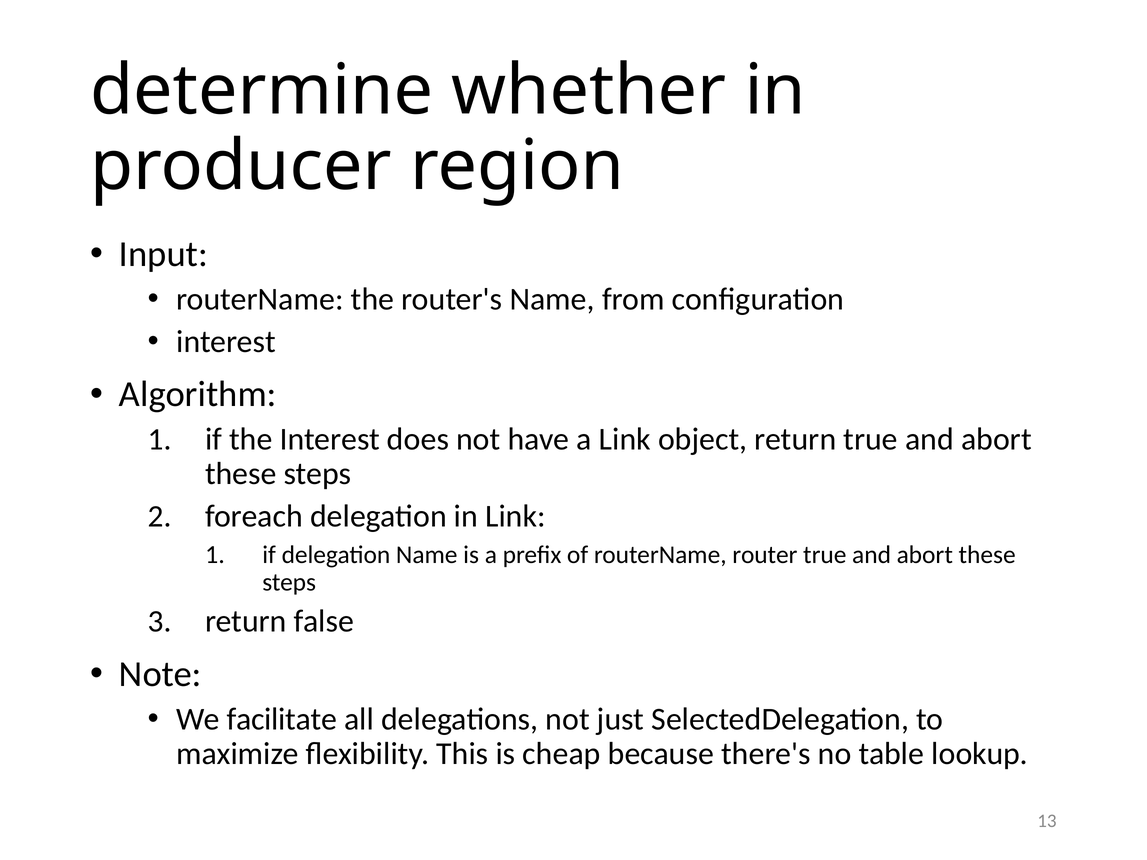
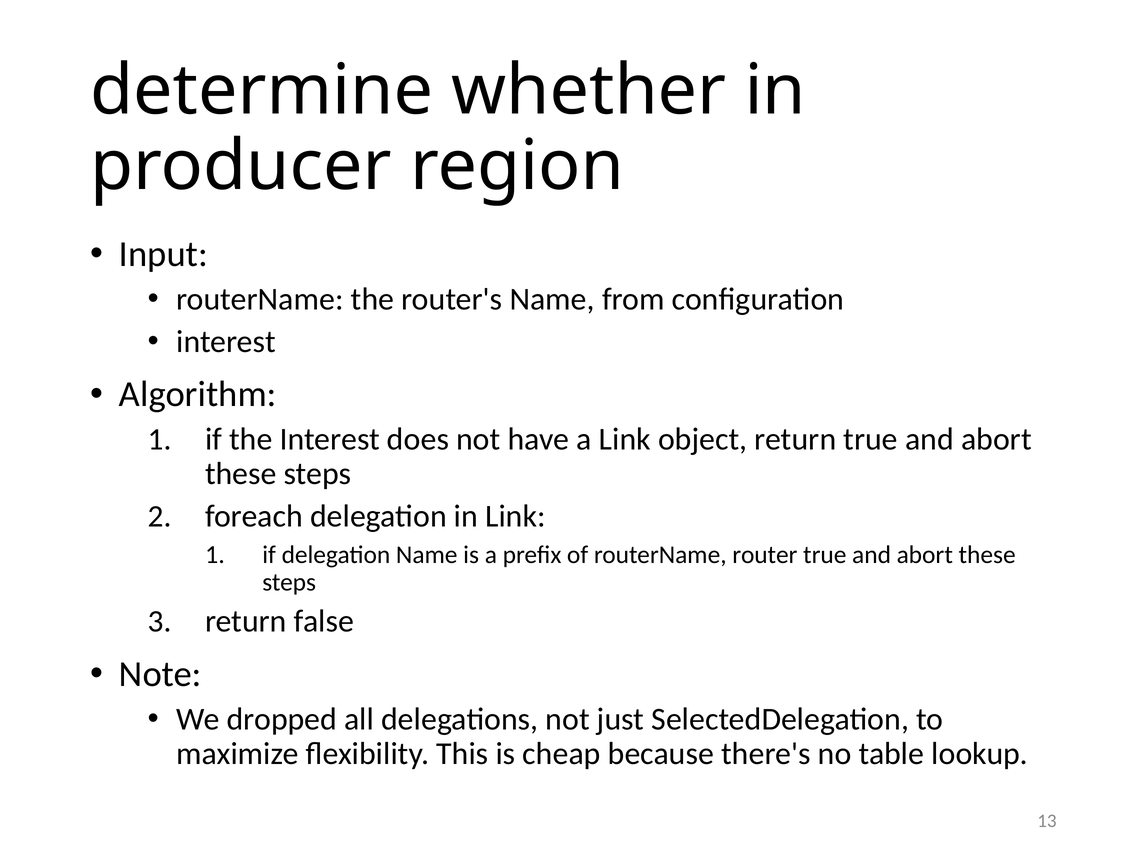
facilitate: facilitate -> dropped
